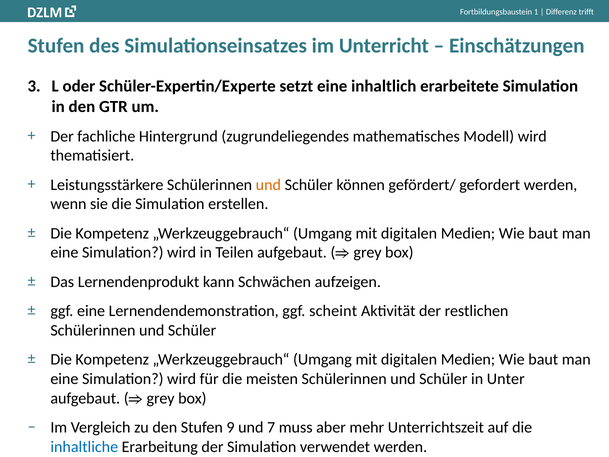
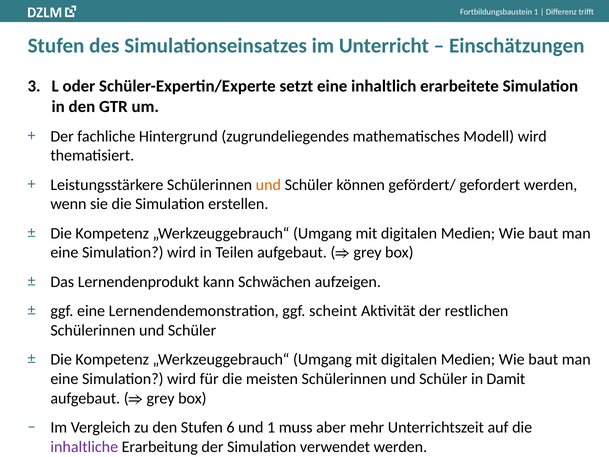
Unter: Unter -> Damit
9: 9 -> 6
und 7: 7 -> 1
inhaltliche colour: blue -> purple
